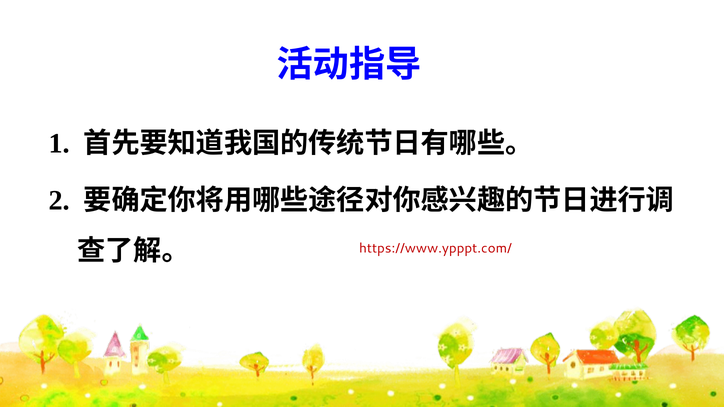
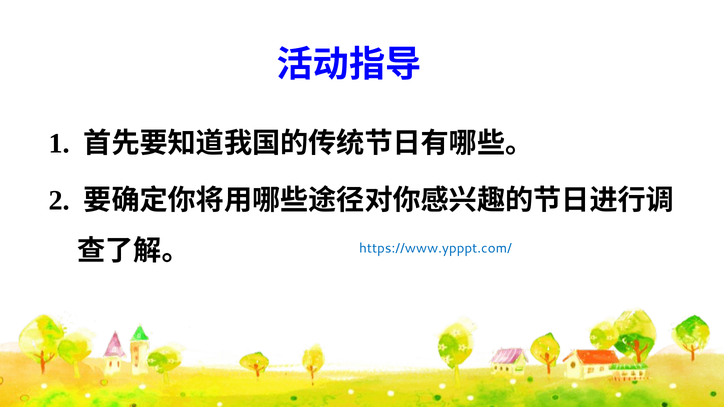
https://www.ypppt.com/ colour: red -> blue
